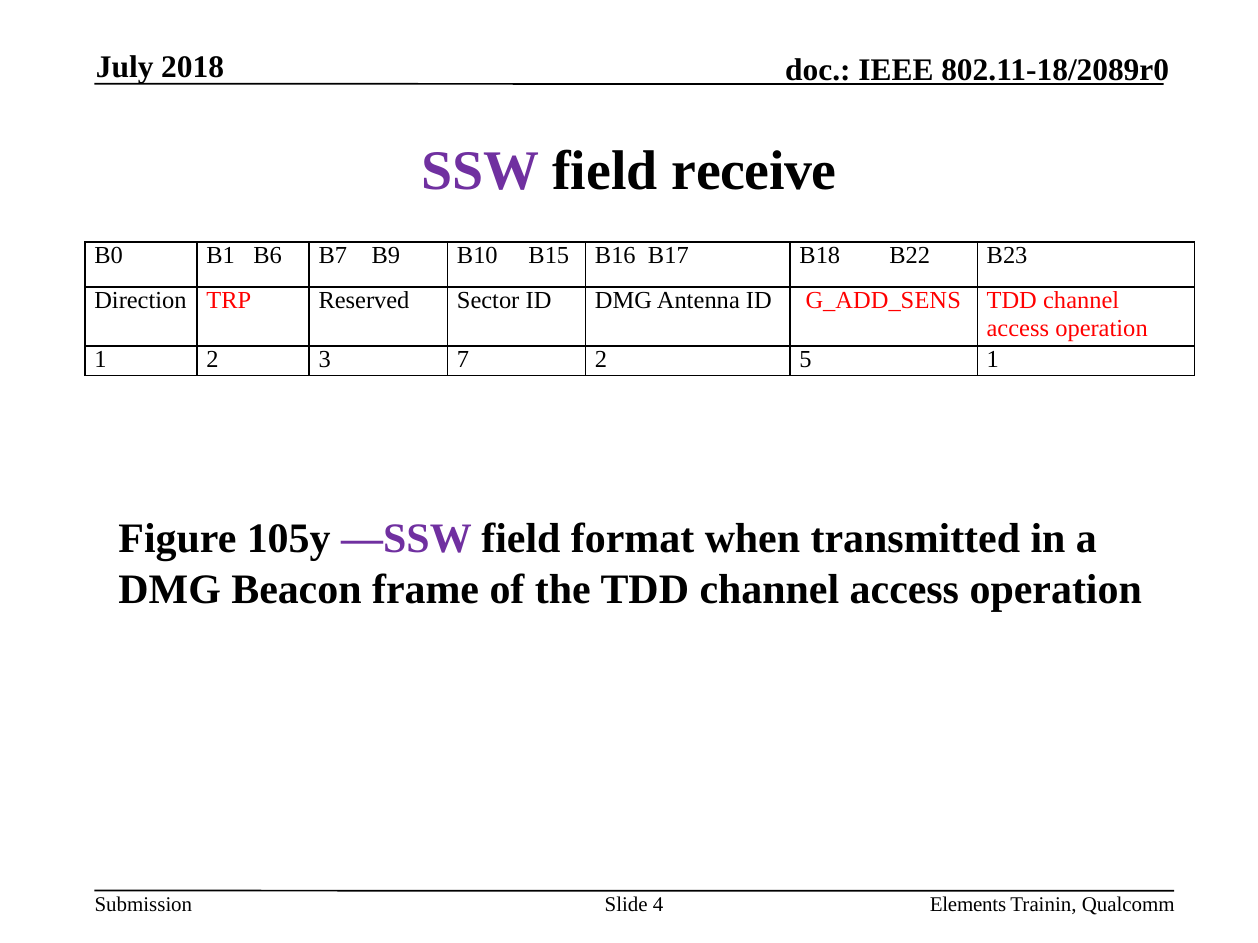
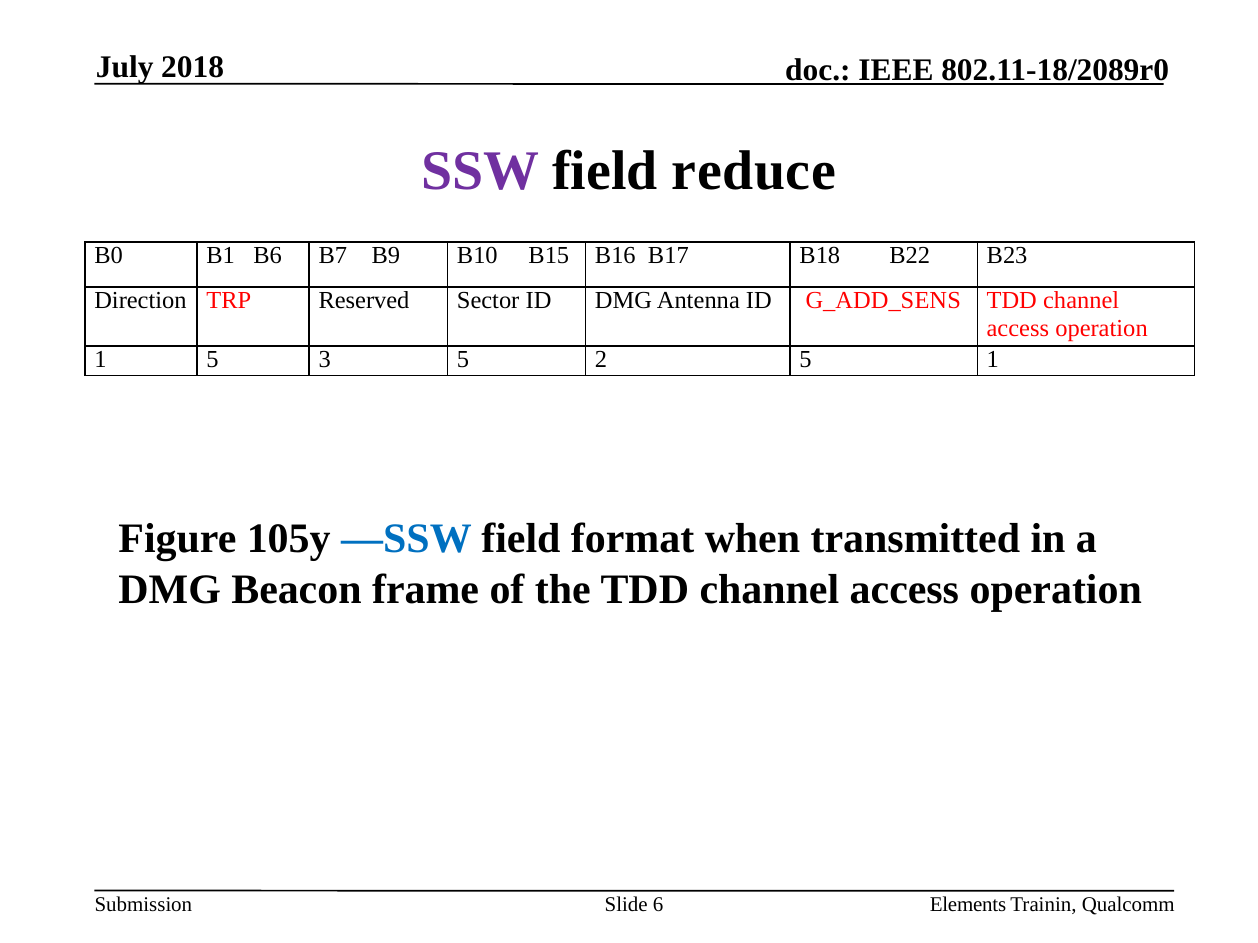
receive: receive -> reduce
1 2: 2 -> 5
3 7: 7 -> 5
—SSW colour: purple -> blue
4: 4 -> 6
